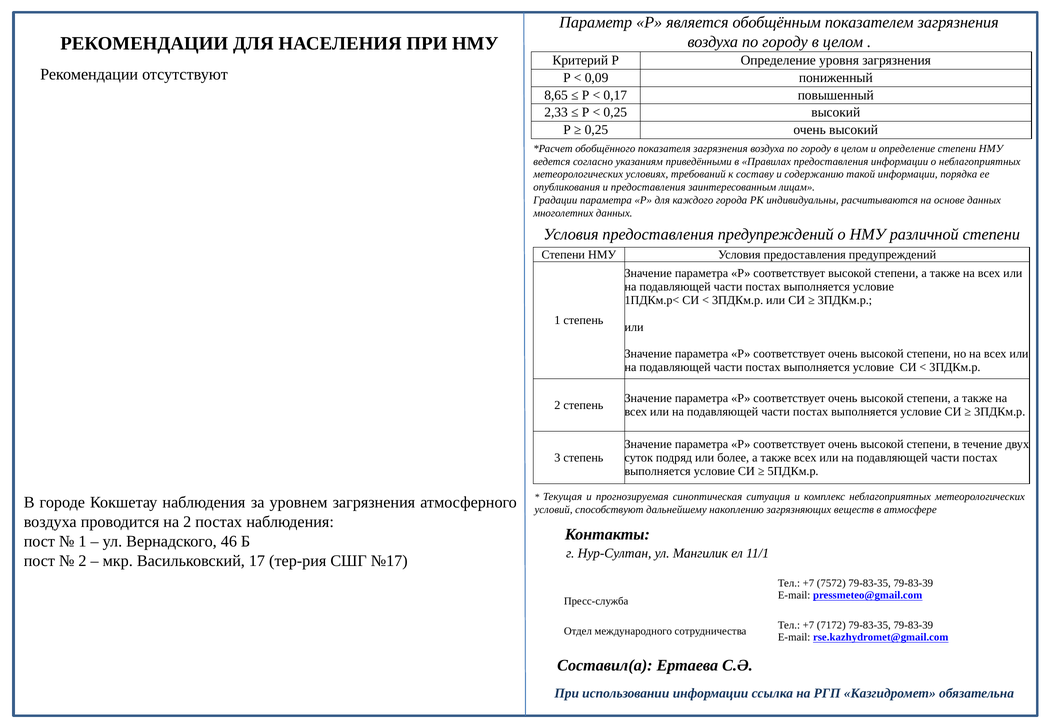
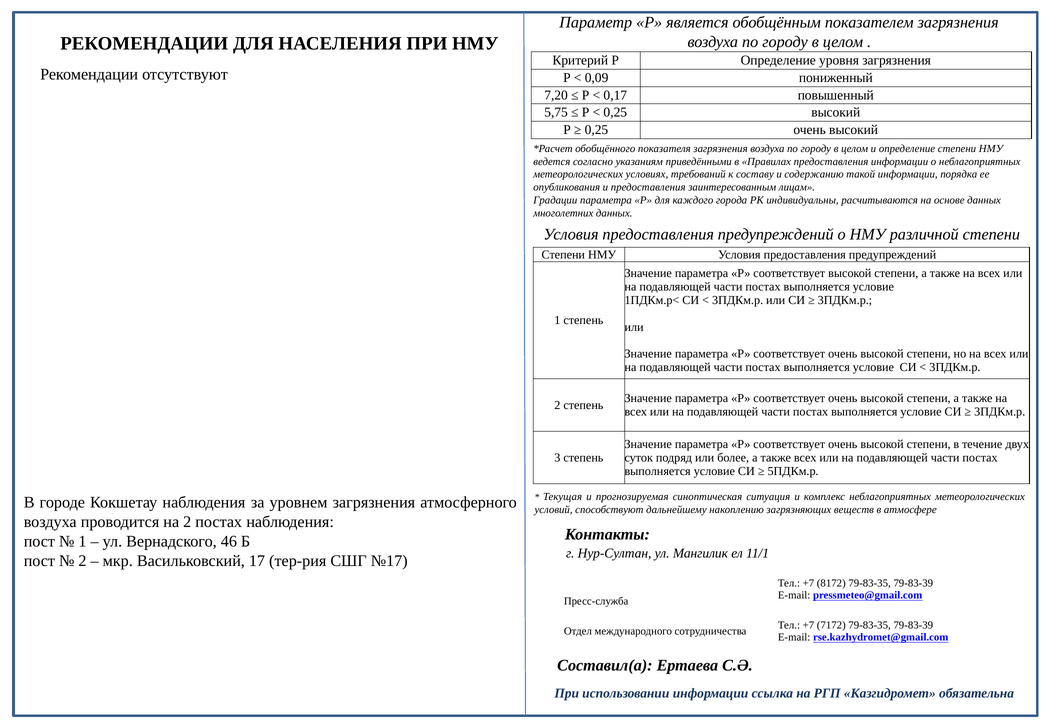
8,65: 8,65 -> 7,20
2,33: 2,33 -> 5,75
7572: 7572 -> 8172
